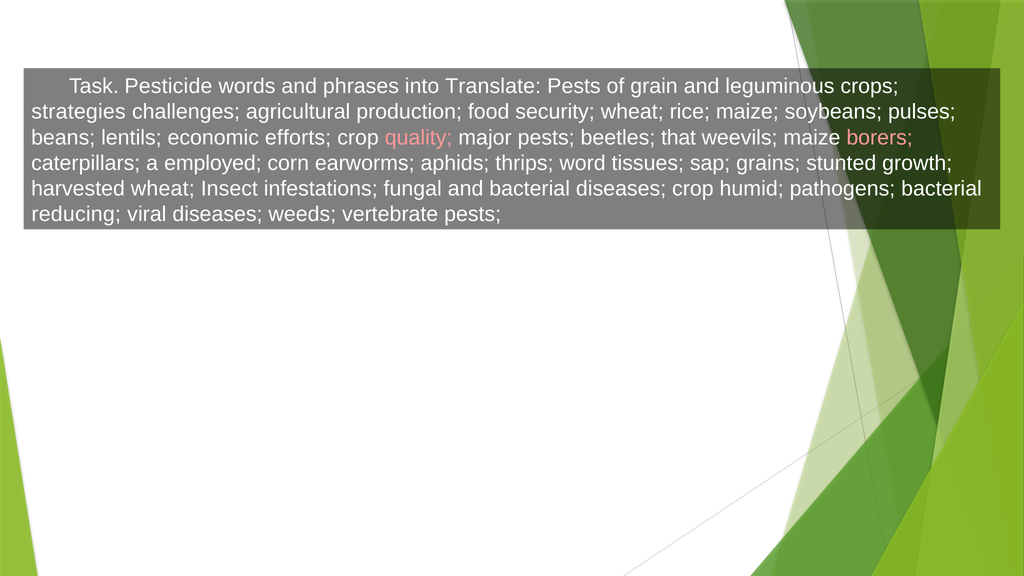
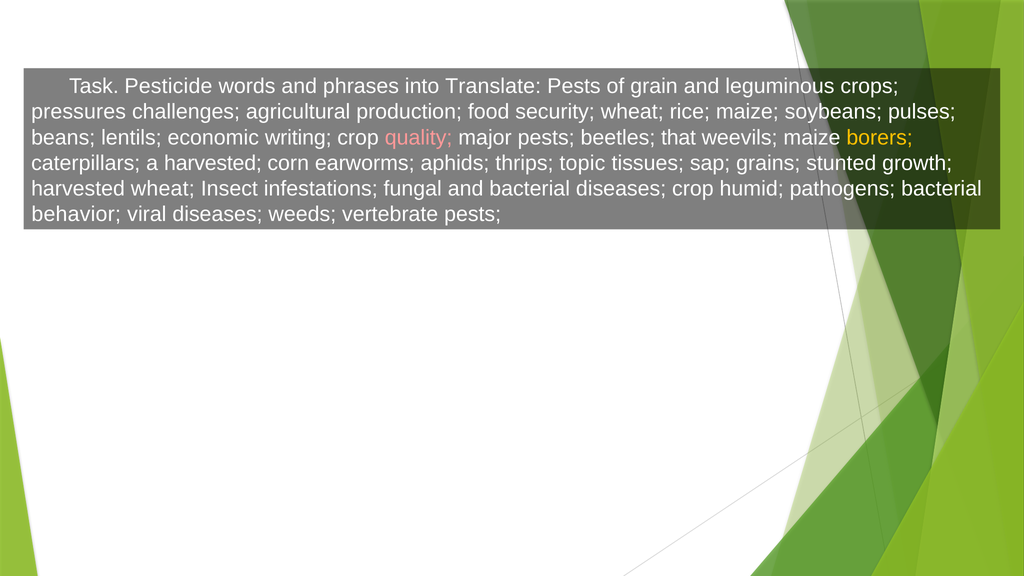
strategies: strategies -> pressures
efforts: efforts -> writing
borers colour: pink -> yellow
a employed: employed -> harvested
word: word -> topic
reducing: reducing -> behavior
